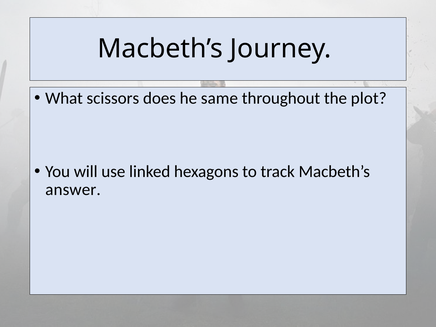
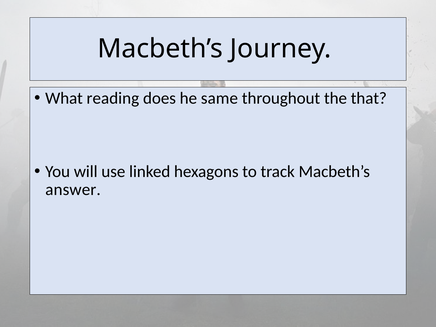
scissors: scissors -> reading
plot: plot -> that
